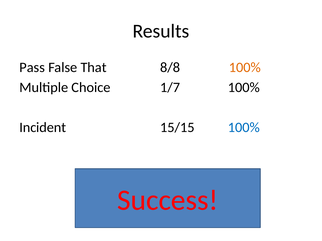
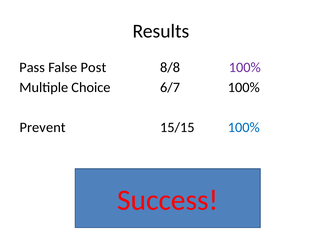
That: That -> Post
100% at (245, 68) colour: orange -> purple
1/7: 1/7 -> 6/7
Incident: Incident -> Prevent
